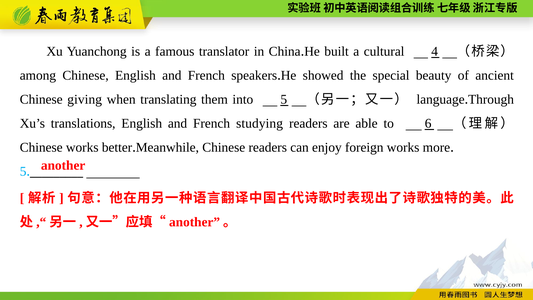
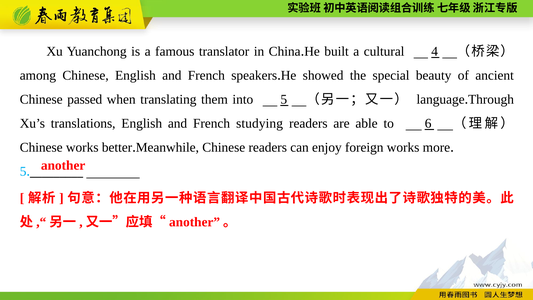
giving: giving -> passed
